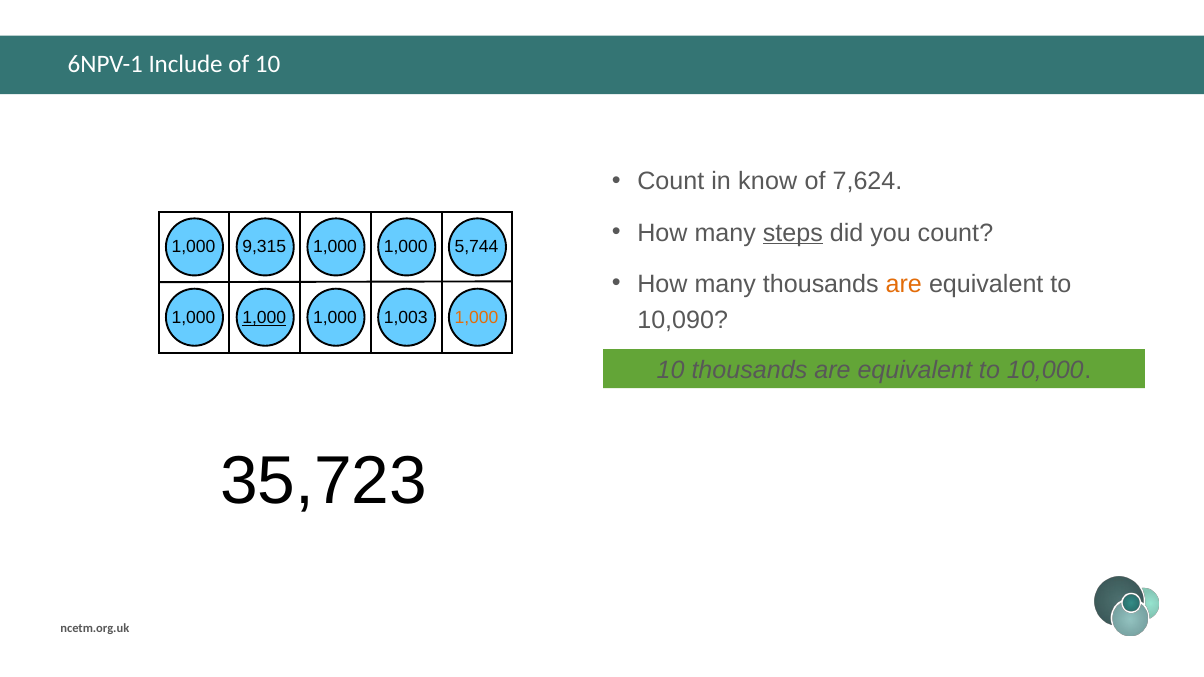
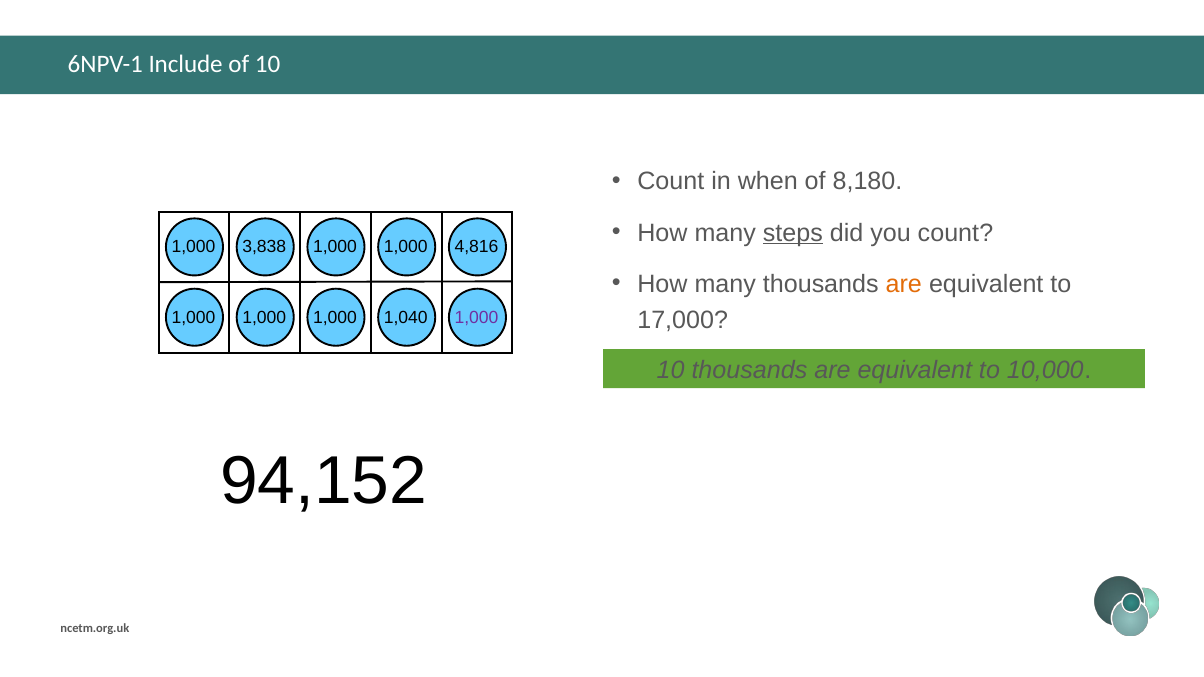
know: know -> when
7,624: 7,624 -> 8,180
9,315: 9,315 -> 3,838
5,744: 5,744 -> 4,816
10,090: 10,090 -> 17,000
1,000 at (264, 318) underline: present -> none
1,003: 1,003 -> 1,040
1,000 at (477, 318) colour: orange -> purple
35,723: 35,723 -> 94,152
